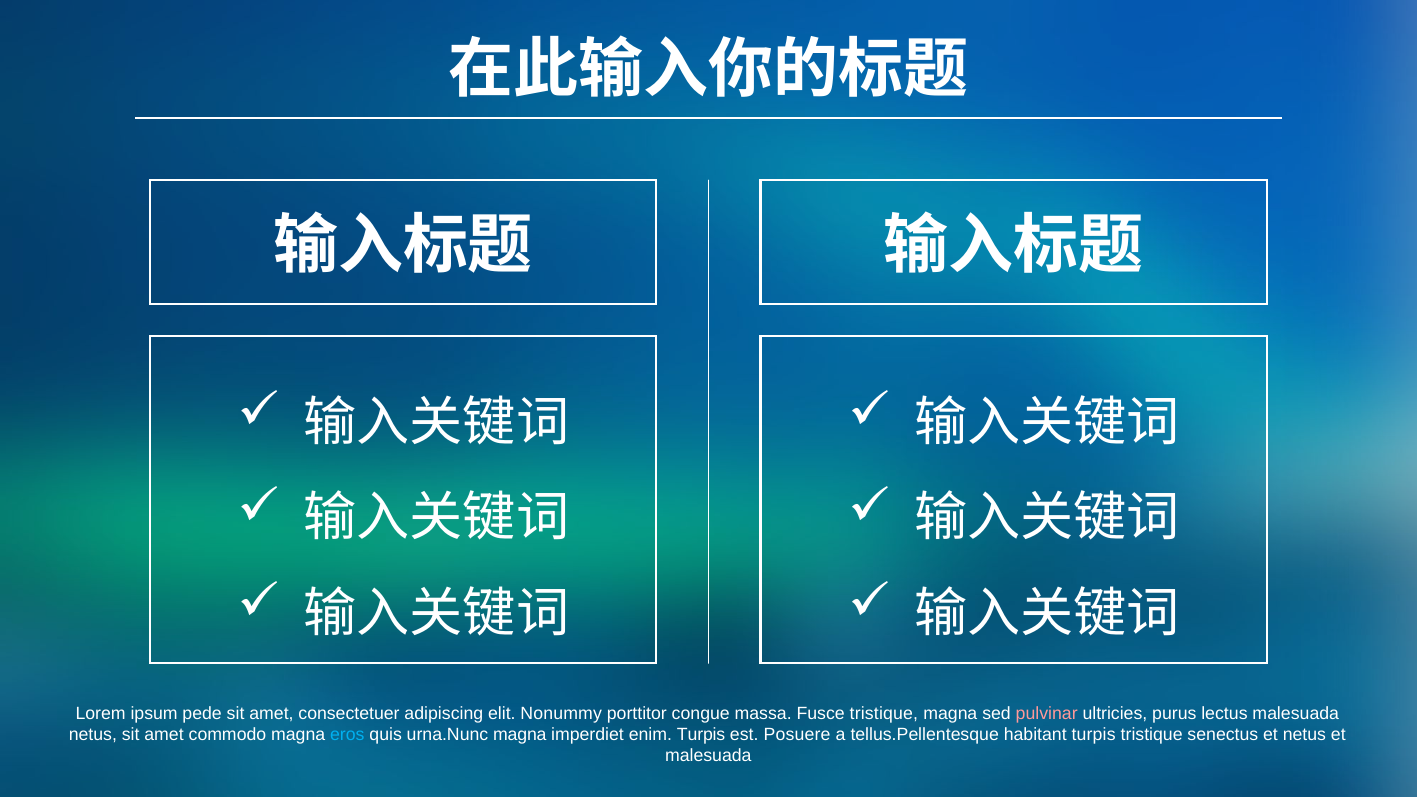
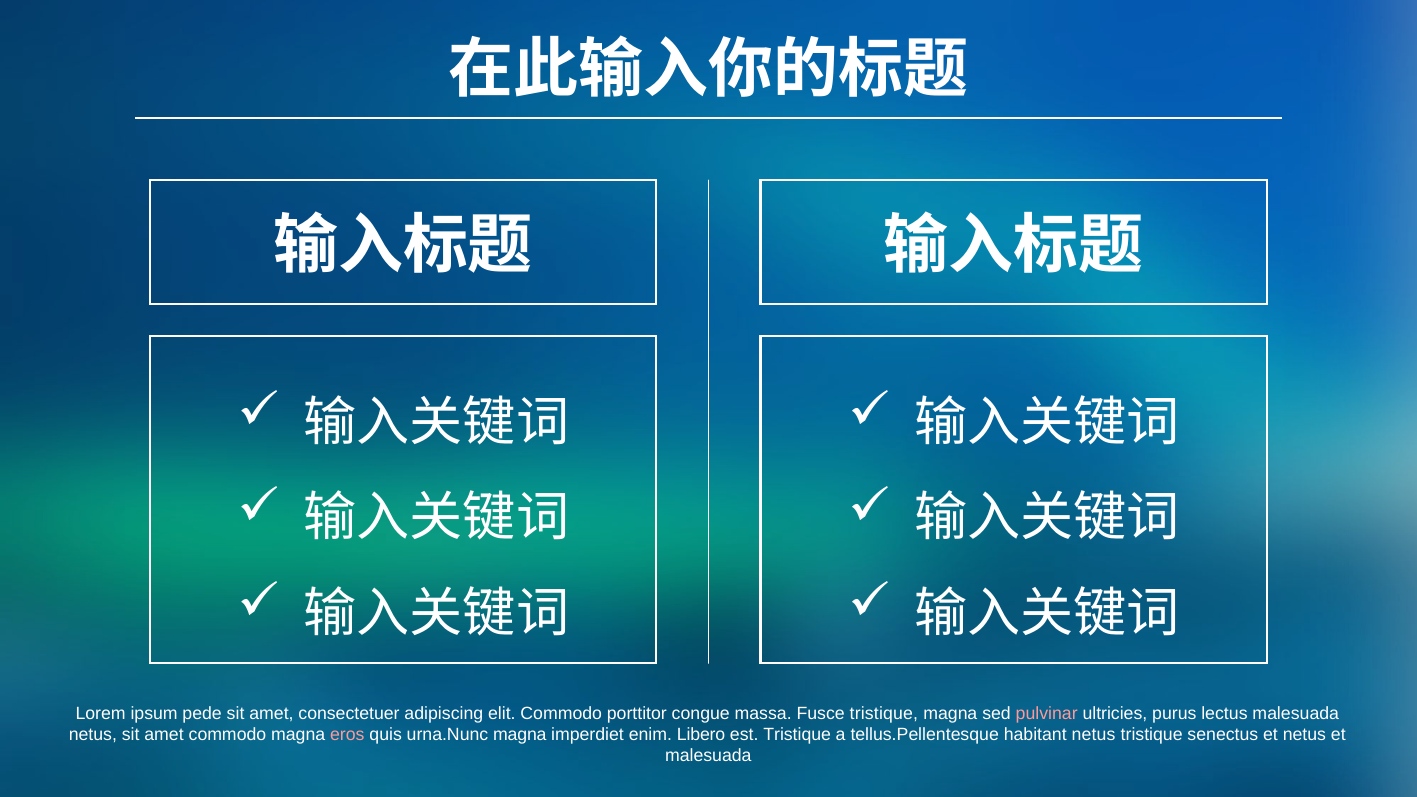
elit Nonummy: Nonummy -> Commodo
eros colour: light blue -> pink
enim Turpis: Turpis -> Libero
est Posuere: Posuere -> Tristique
habitant turpis: turpis -> netus
